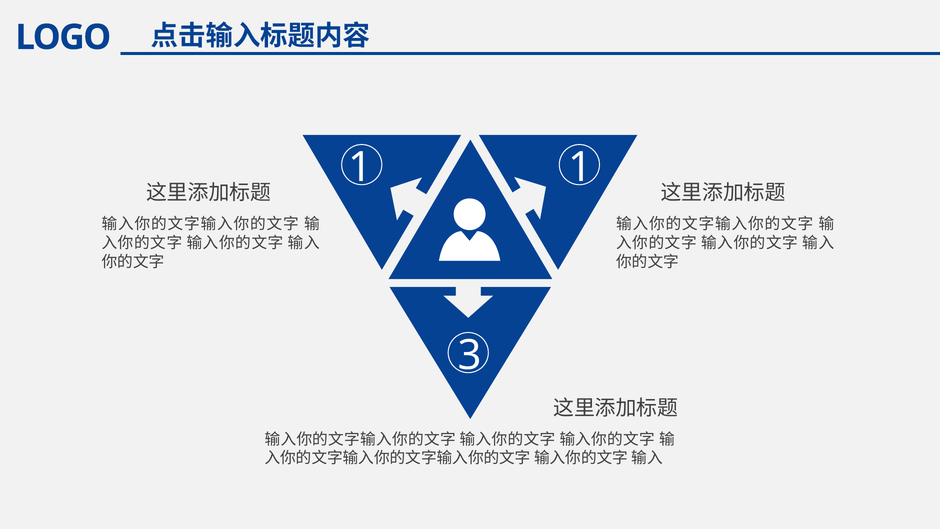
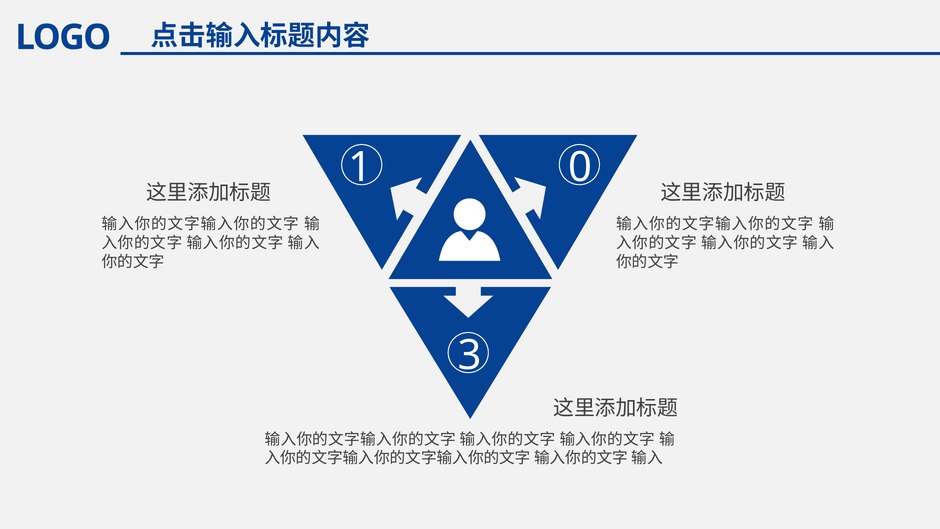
1 at (580, 168): 1 -> 0
